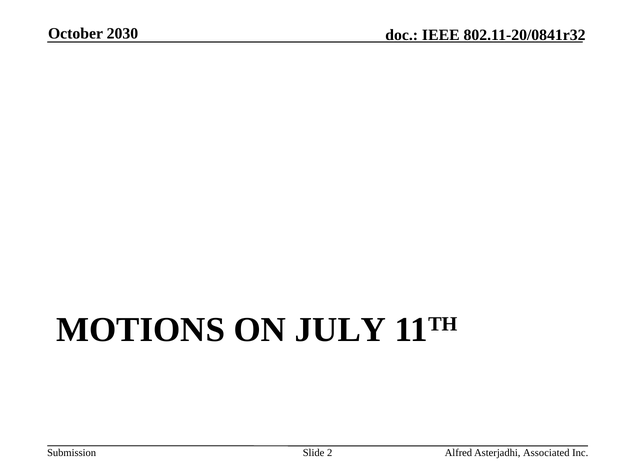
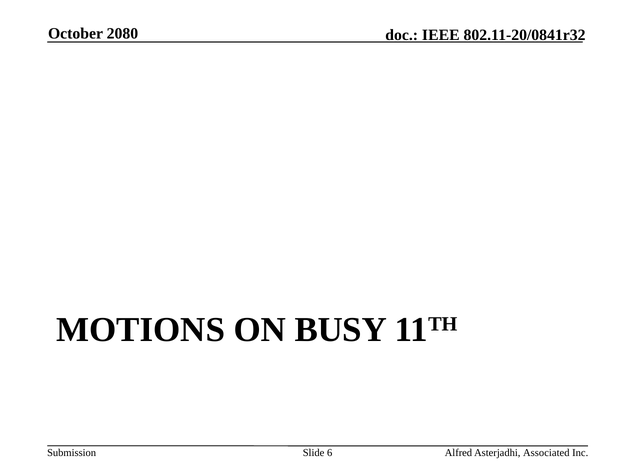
2030: 2030 -> 2080
JULY: JULY -> BUSY
2: 2 -> 6
